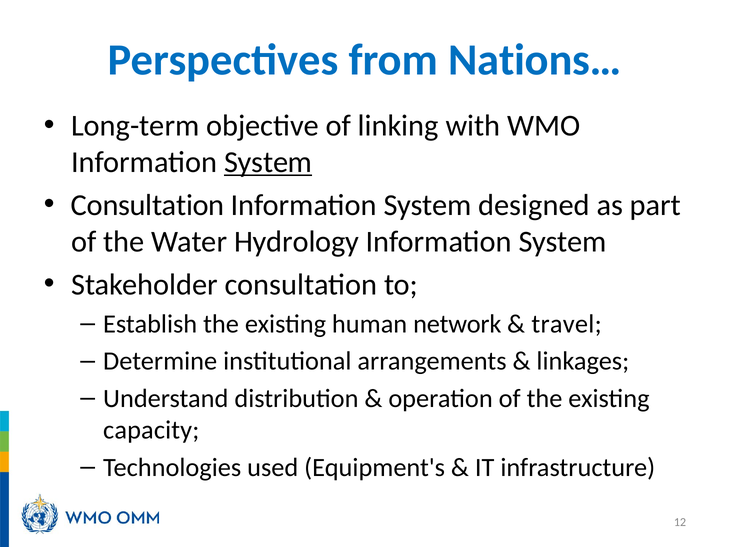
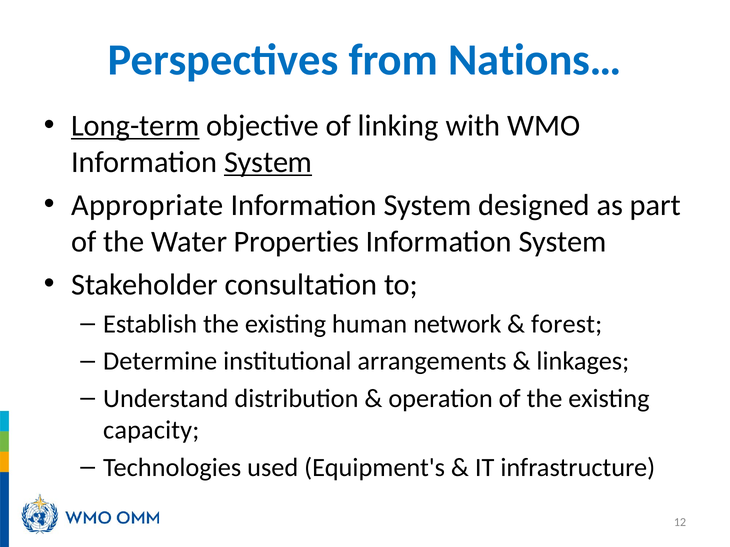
Long-term underline: none -> present
Consultation at (148, 205): Consultation -> Appropriate
Hydrology: Hydrology -> Properties
travel: travel -> forest
